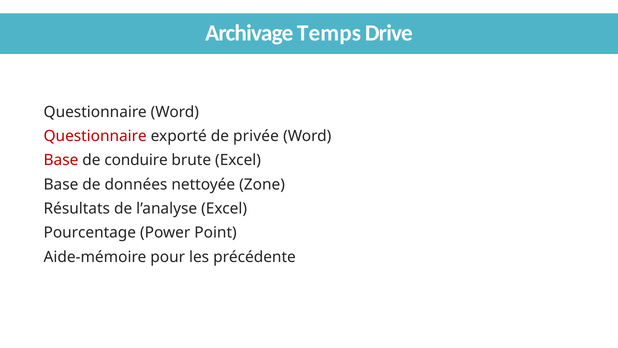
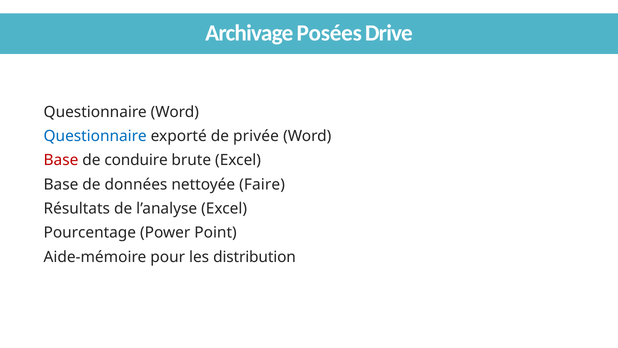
Temps: Temps -> Posées
Questionnaire at (95, 136) colour: red -> blue
Zone: Zone -> Faire
précédente: précédente -> distribution
